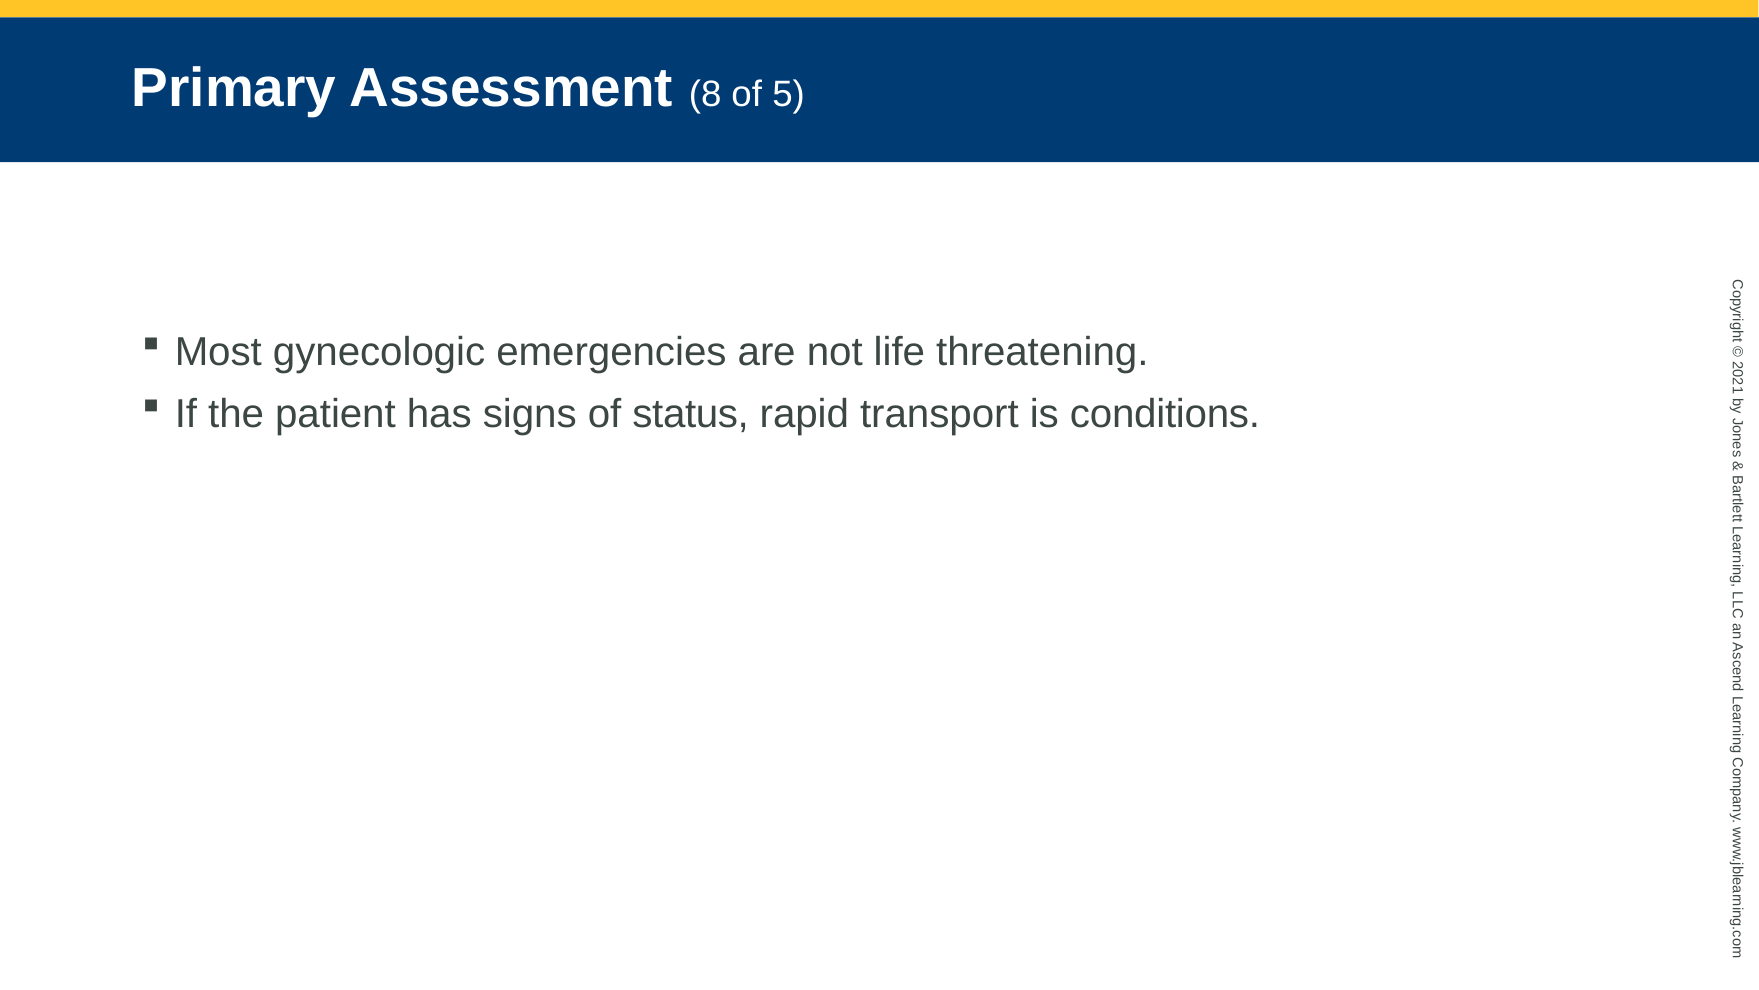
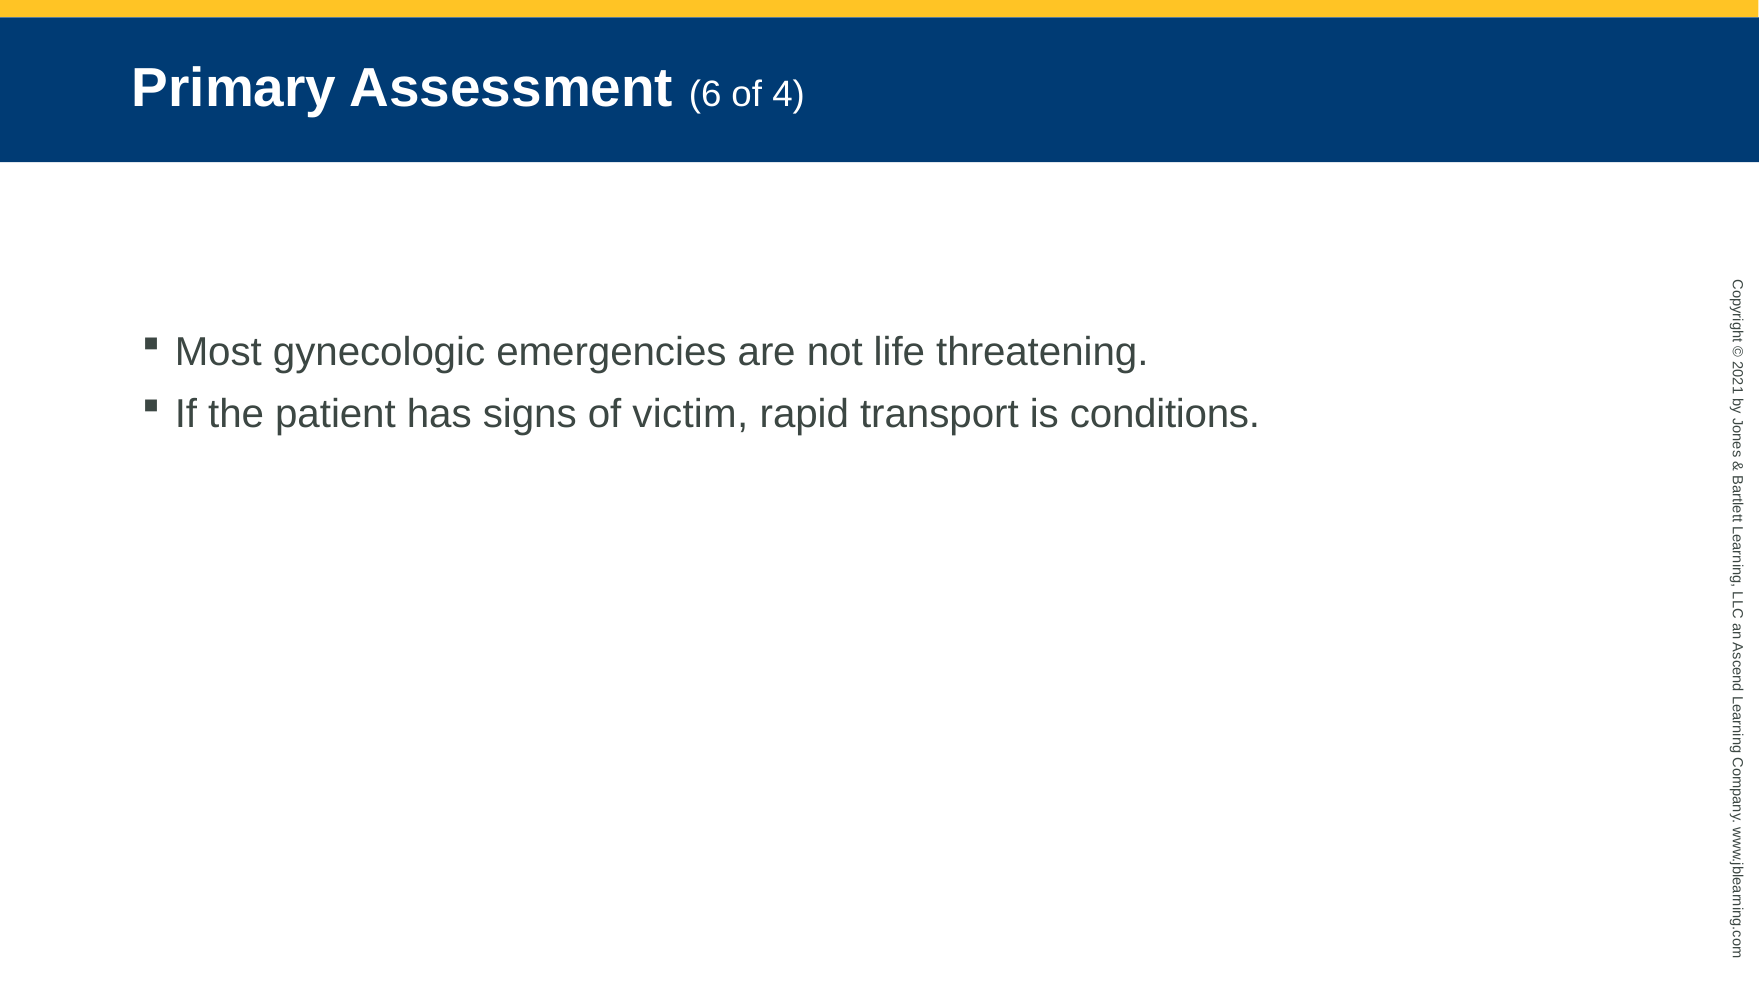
8: 8 -> 6
5: 5 -> 4
status: status -> victim
